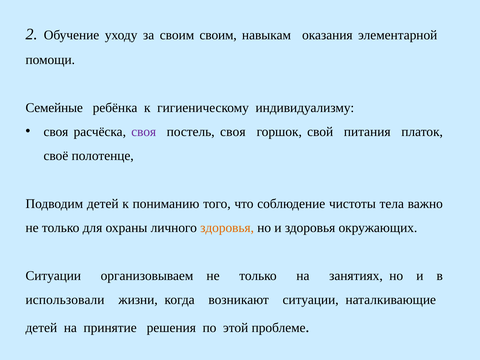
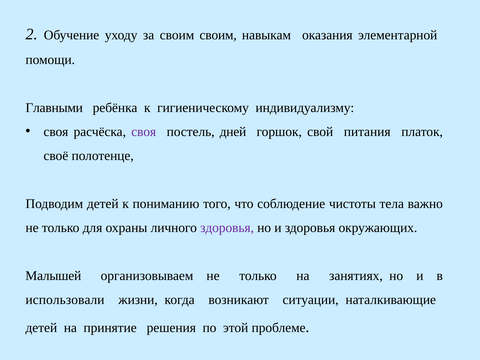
Семейные: Семейные -> Главными
постель своя: своя -> дней
здоровья at (227, 228) colour: orange -> purple
Ситуации at (53, 276): Ситуации -> Малышей
